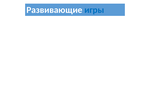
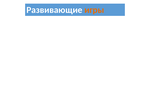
игры colour: blue -> orange
